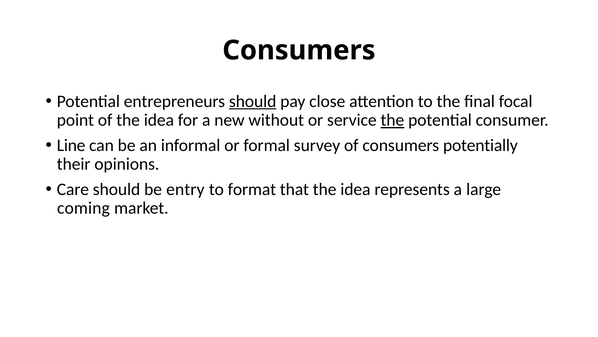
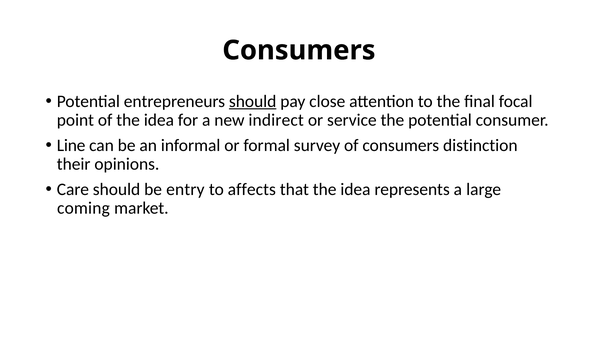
without: without -> indirect
the at (392, 120) underline: present -> none
potentially: potentially -> distinction
format: format -> affects
